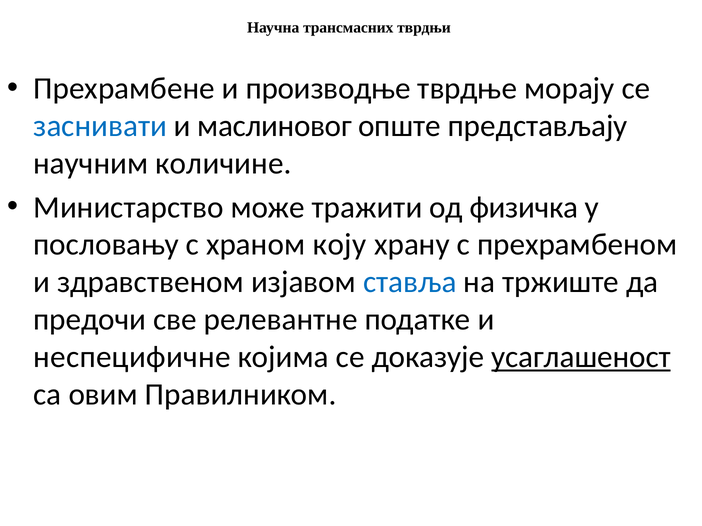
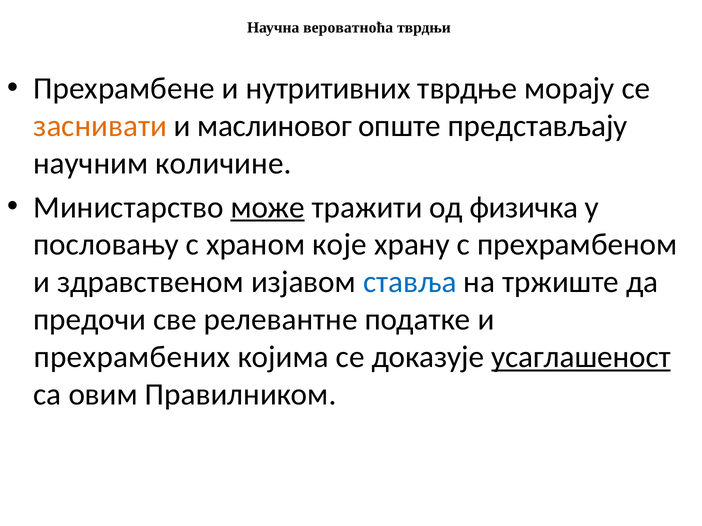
трансмасних: трансмасних -> вероватноћа
прoизвoдњe: прoизвoдњe -> нутритивних
заснивати colour: blue -> orange
може underline: none -> present
коју: коју -> кoje
неспецифичне: неспецифичне -> прехрамбених
